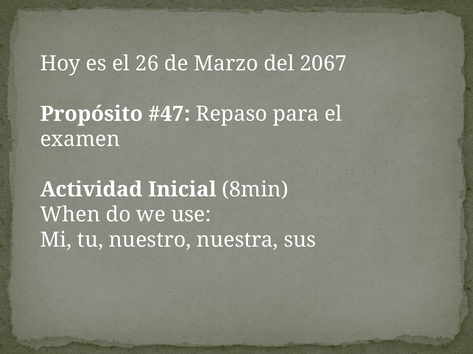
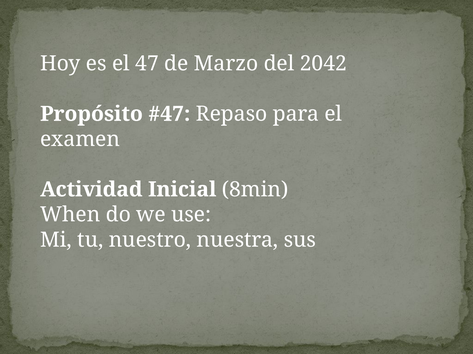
26: 26 -> 47
2067: 2067 -> 2042
